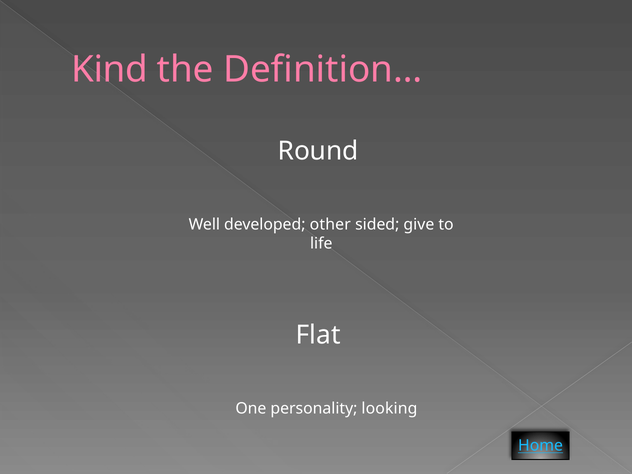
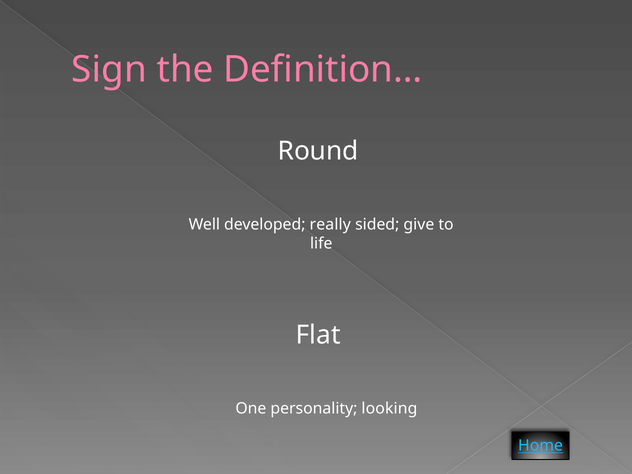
Kind: Kind -> Sign
other: other -> really
